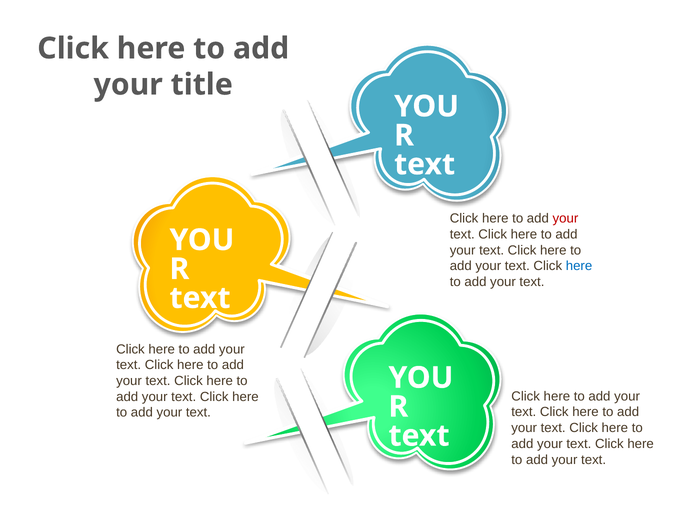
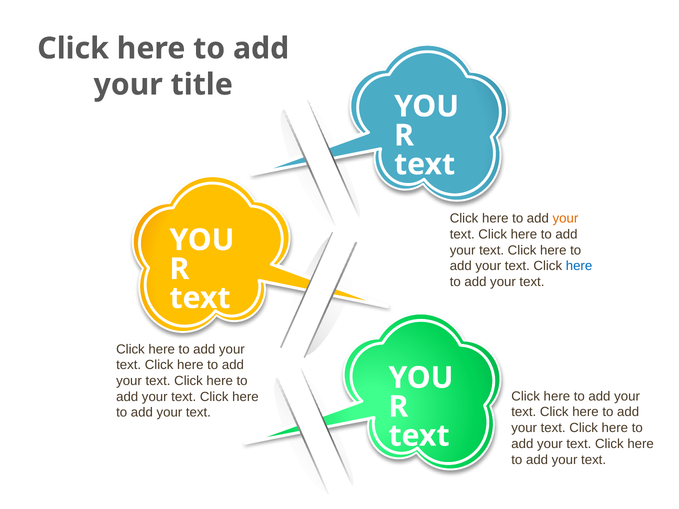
your at (565, 219) colour: red -> orange
